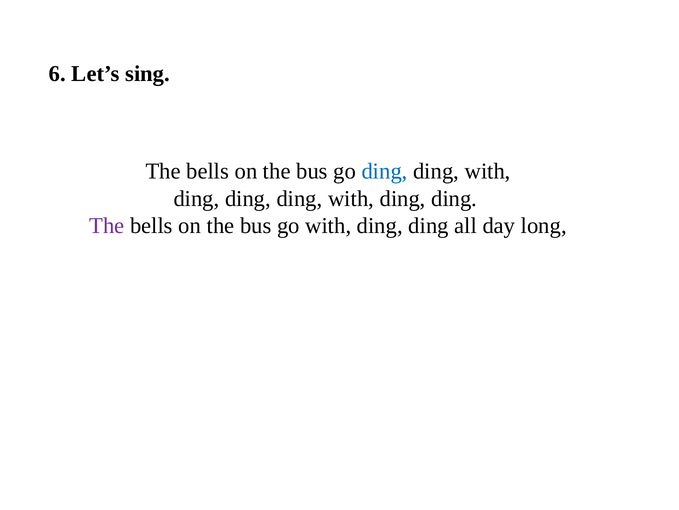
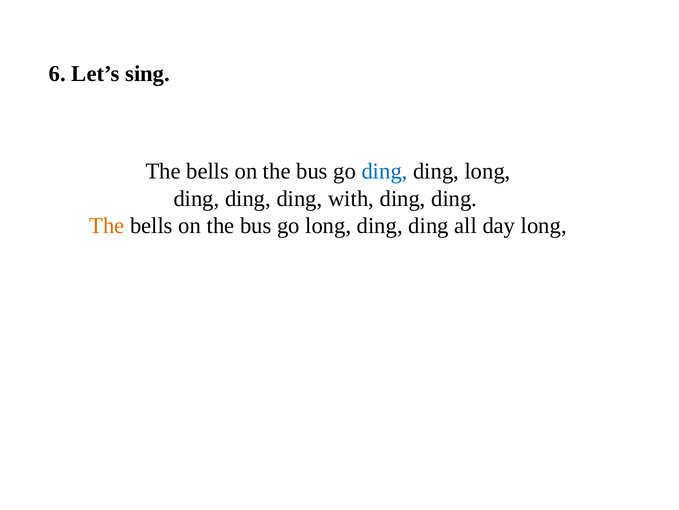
with at (488, 171): with -> long
The at (107, 226) colour: purple -> orange
go with: with -> long
